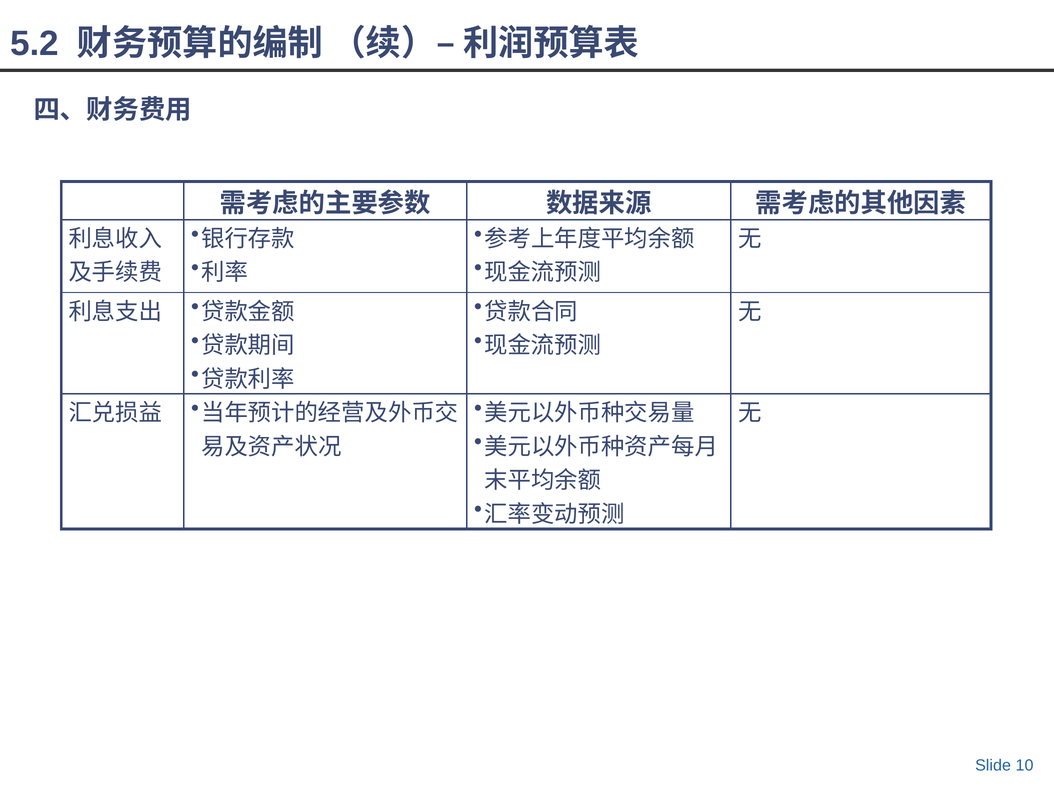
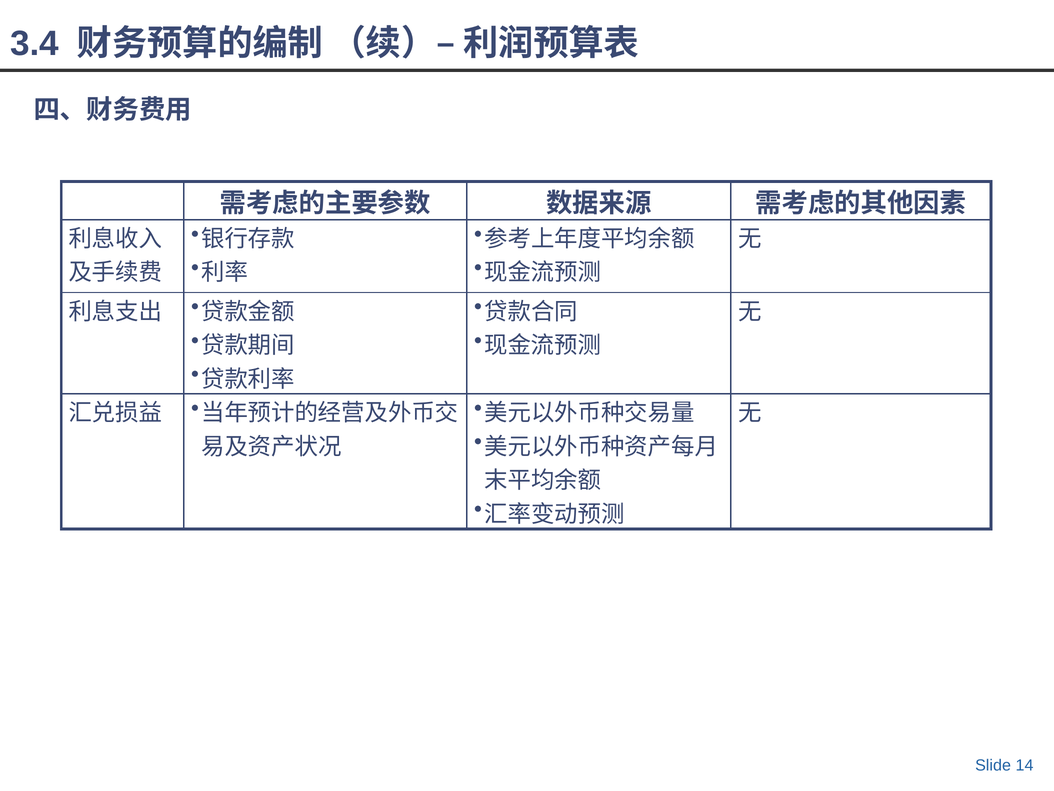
5.2: 5.2 -> 3.4
10: 10 -> 14
